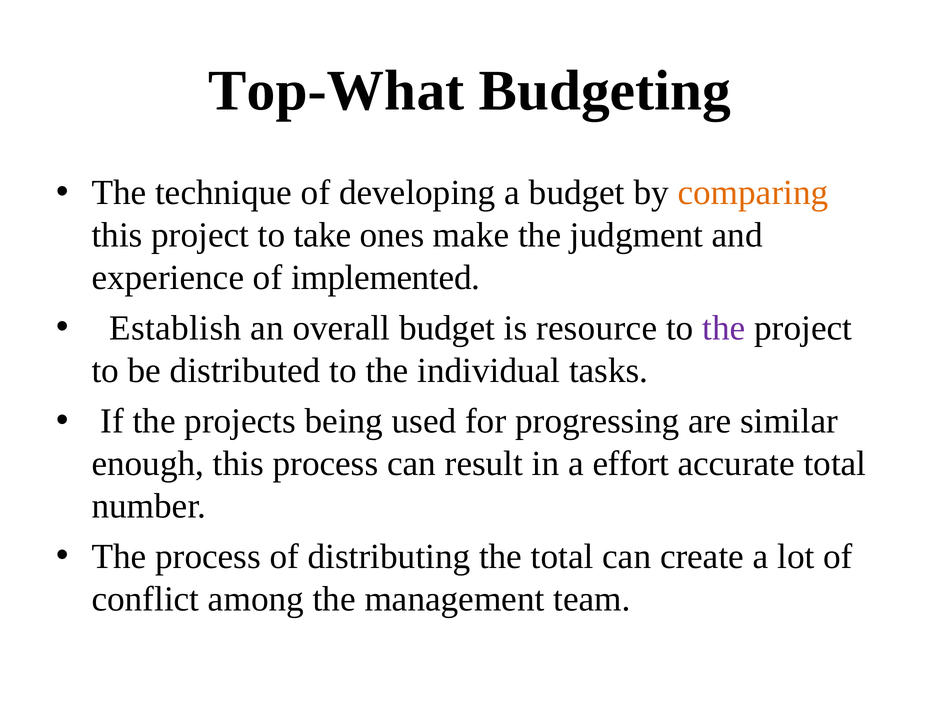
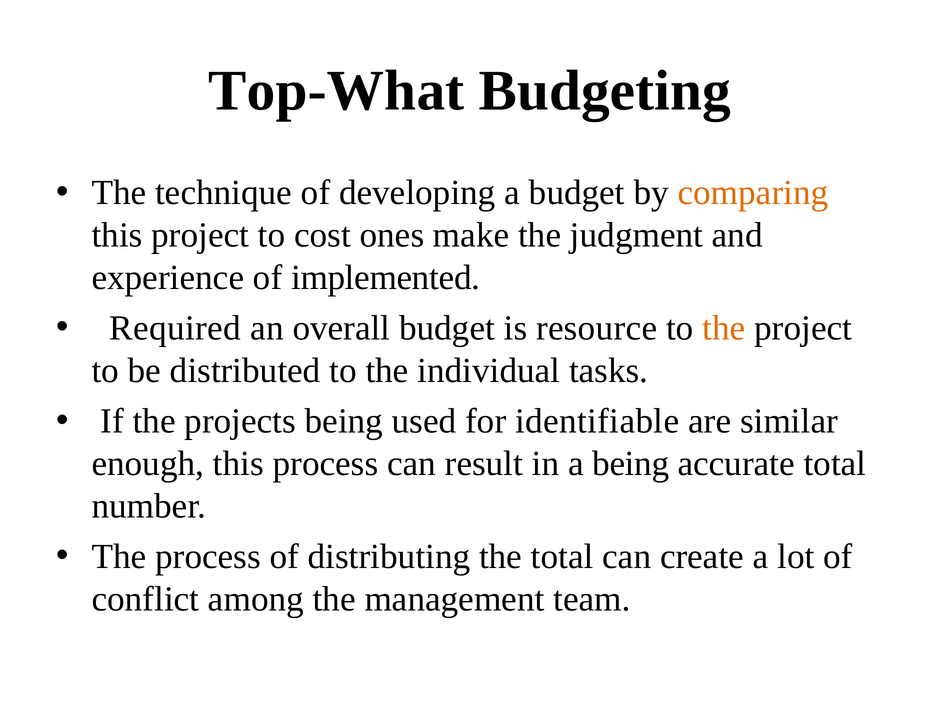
take: take -> cost
Establish: Establish -> Required
the at (724, 328) colour: purple -> orange
progressing: progressing -> identifiable
a effort: effort -> being
